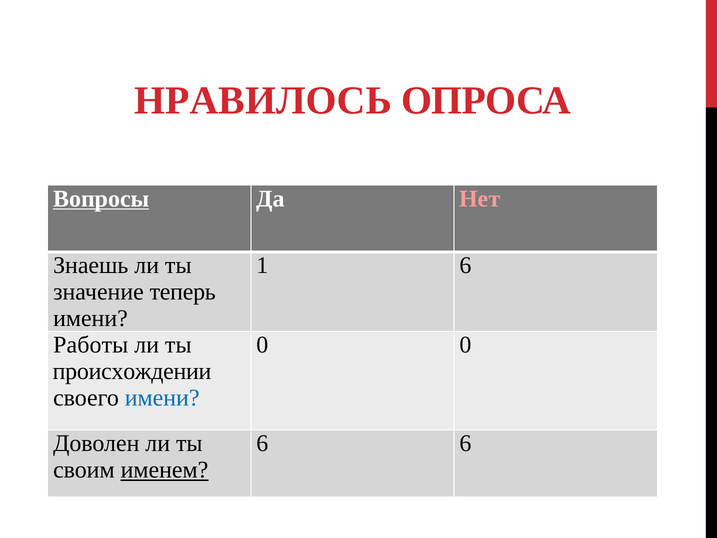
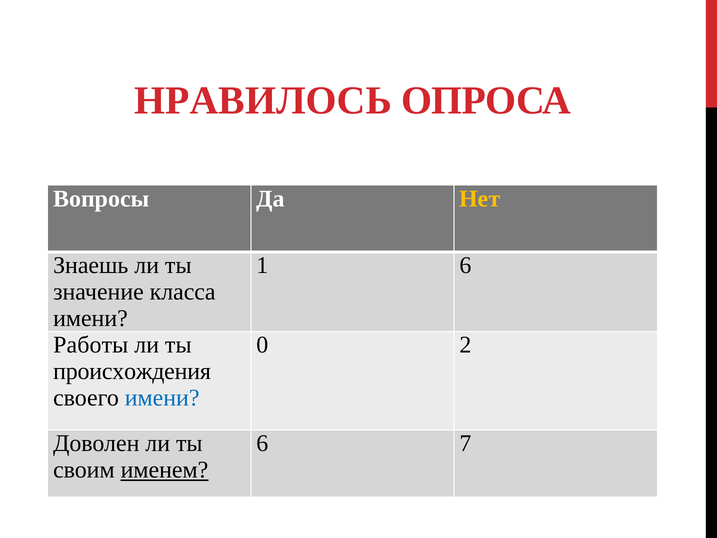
Вопросы underline: present -> none
Нет colour: pink -> yellow
теперь: теперь -> класса
0 0: 0 -> 2
происхождении: происхождении -> происхождения
6 6: 6 -> 7
